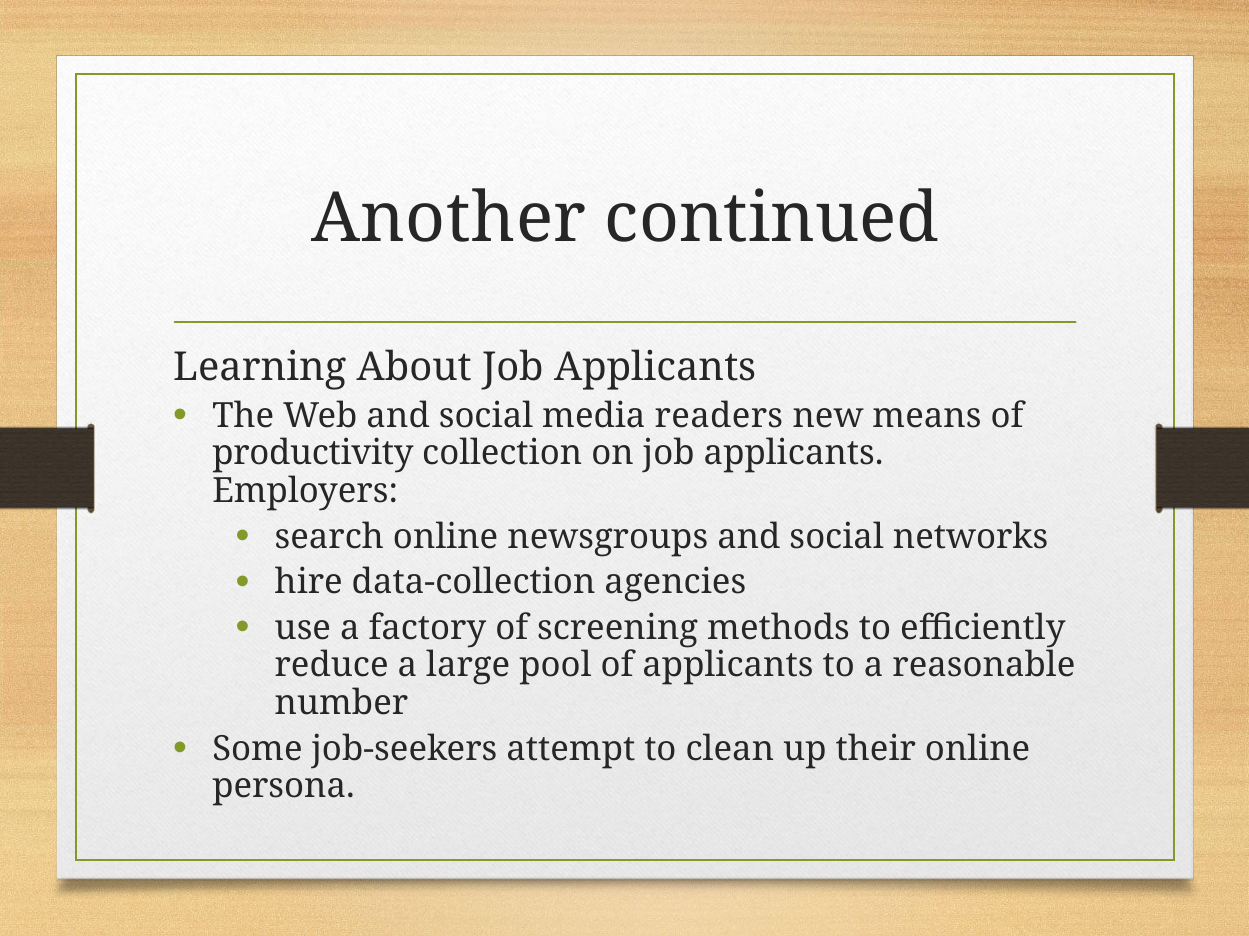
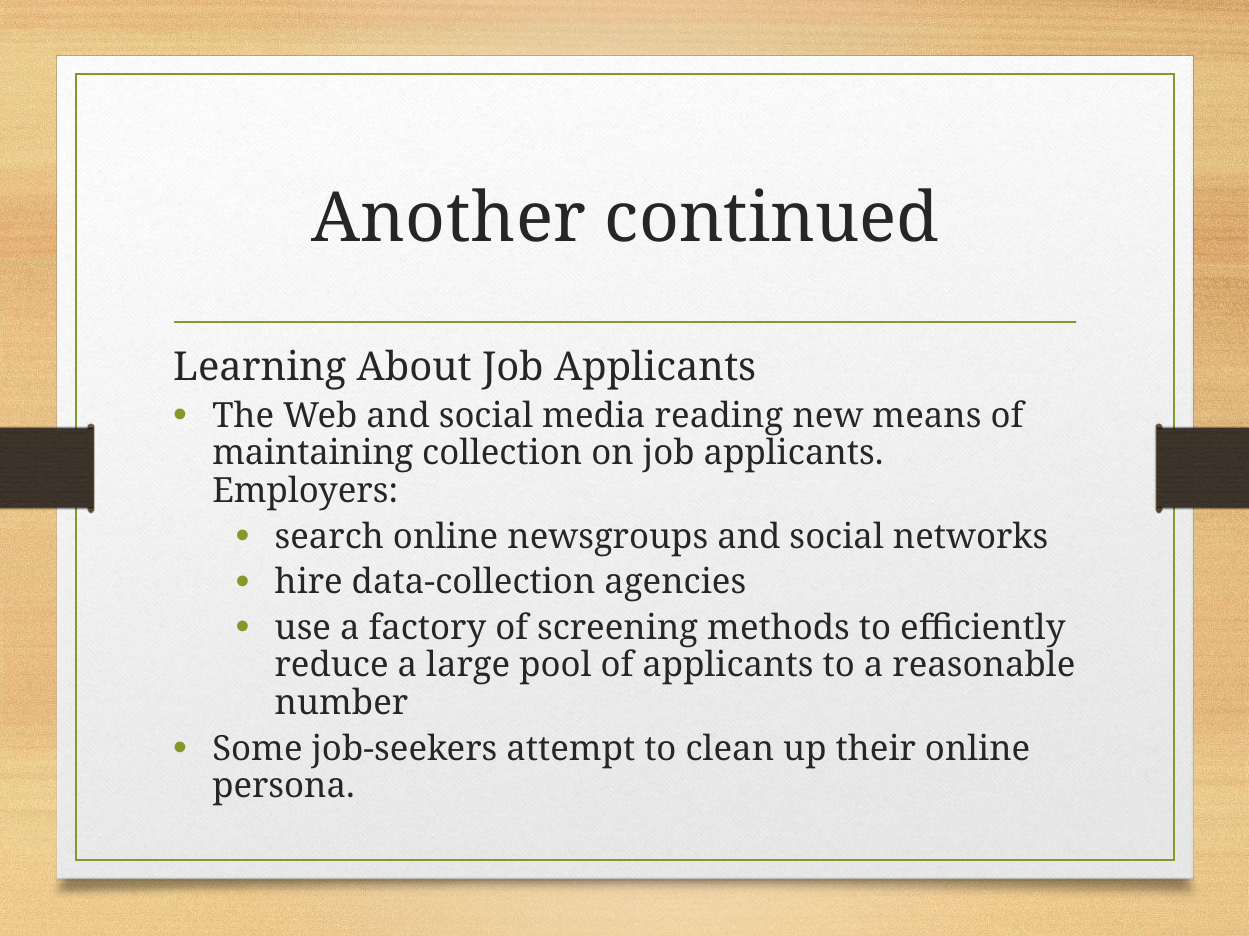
readers: readers -> reading
productivity: productivity -> maintaining
